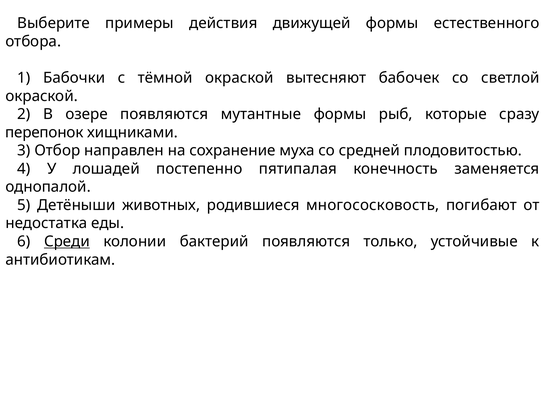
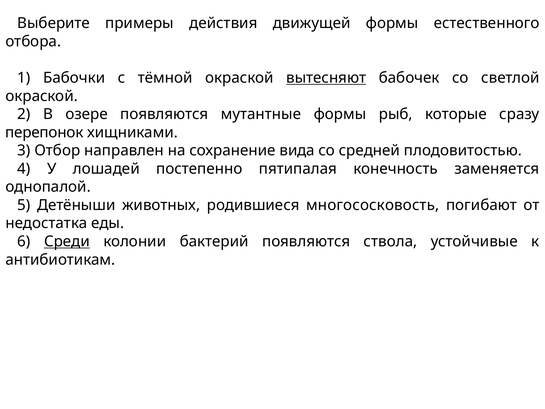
вытесняют underline: none -> present
муха: муха -> вида
только: только -> ствола
